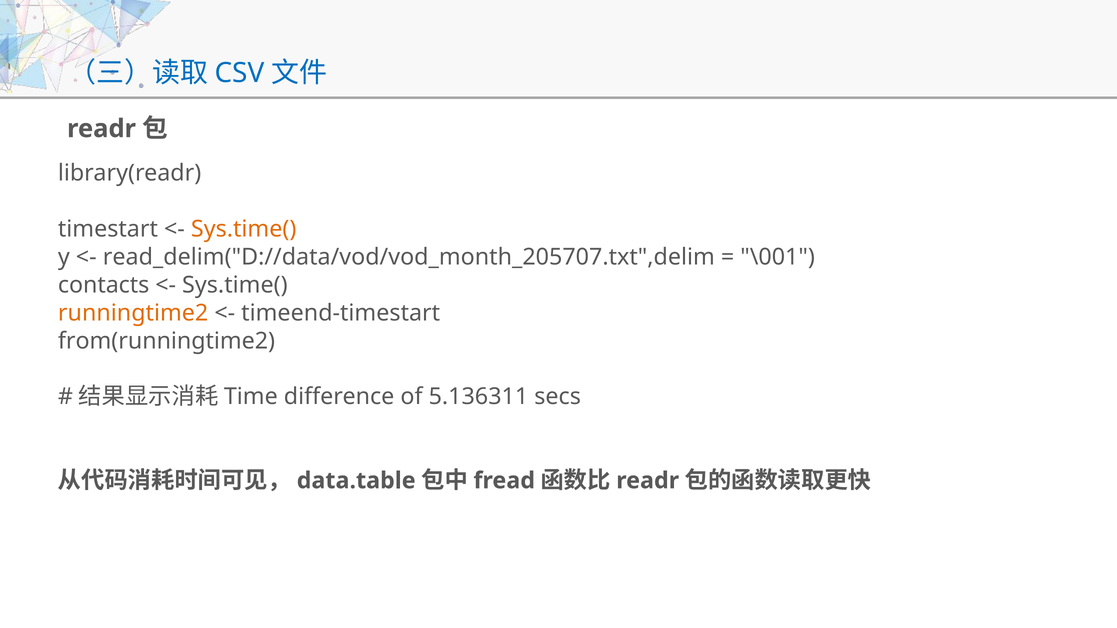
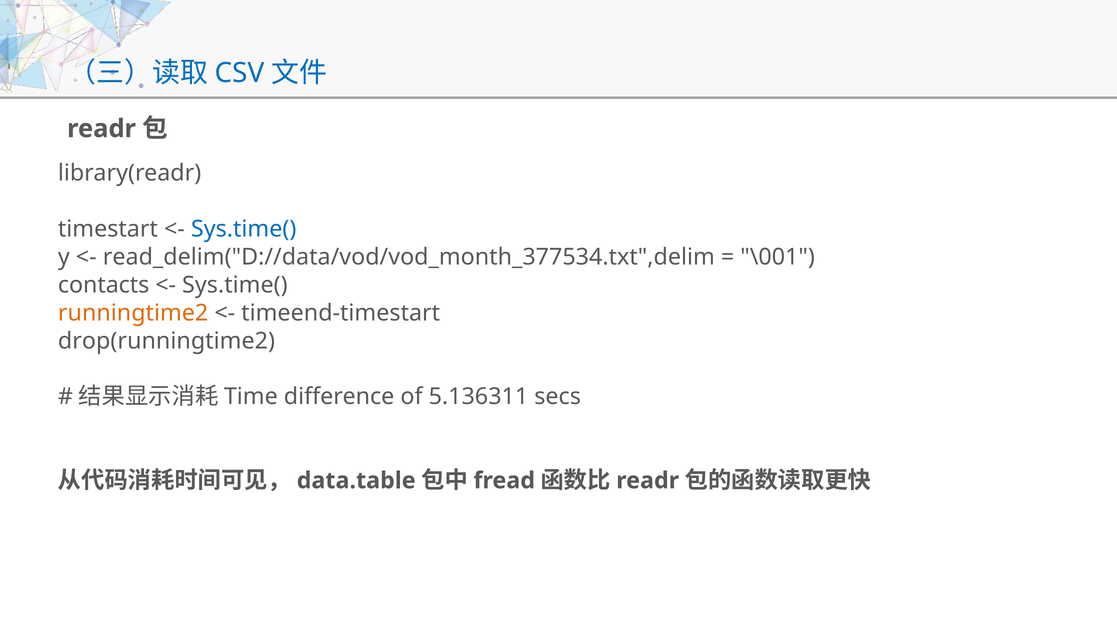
Sys.time( at (244, 229) colour: orange -> blue
read_delim("D://data/vod/vod_month_205707.txt",delim: read_delim("D://data/vod/vod_month_205707.txt",delim -> read_delim("D://data/vod/vod_month_377534.txt",delim
from(runningtime2: from(runningtime2 -> drop(runningtime2
